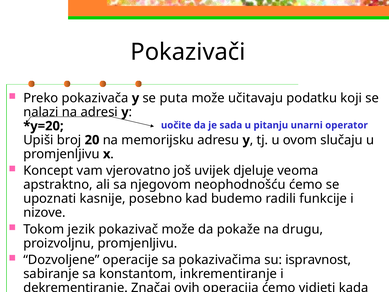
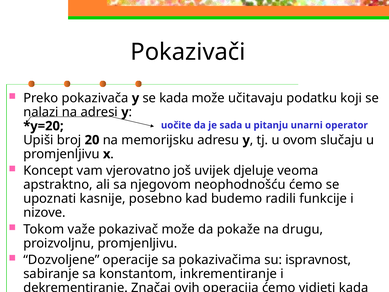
se puta: puta -> kada
jezik: jezik -> važe
